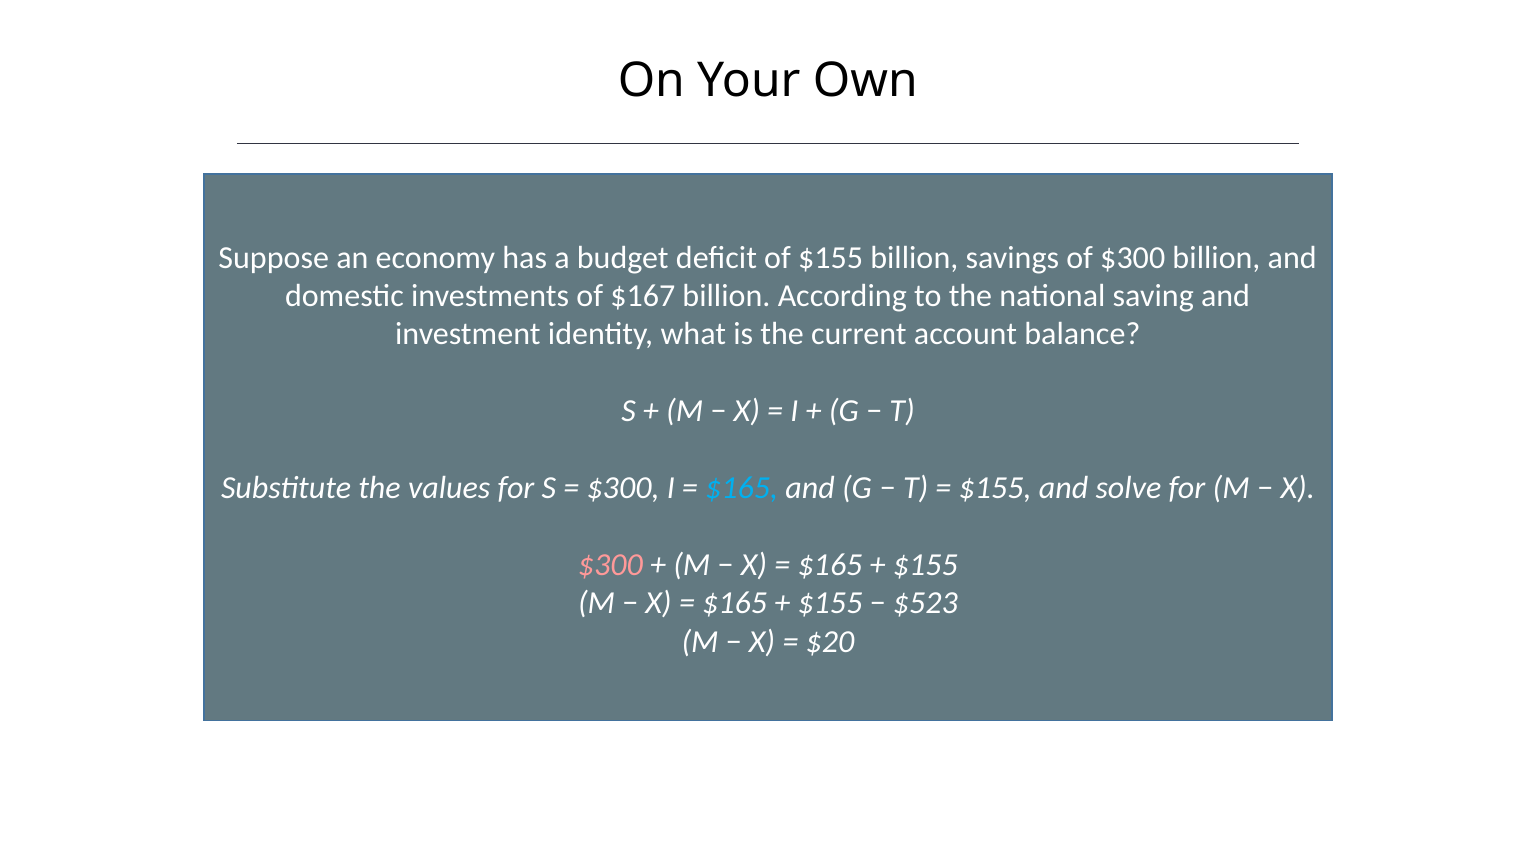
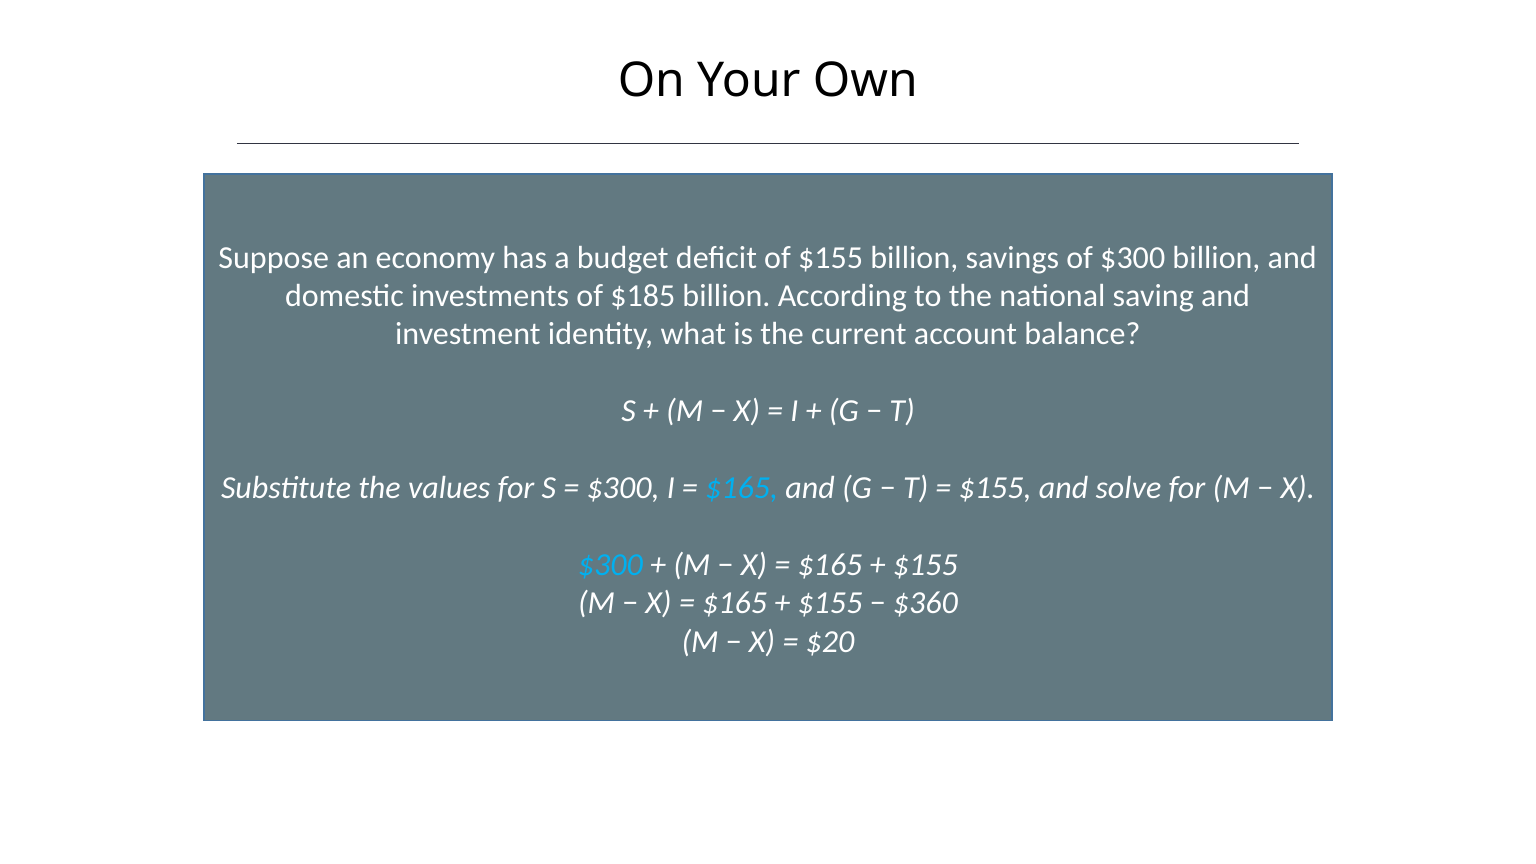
$167: $167 -> $185
$300 at (610, 565) colour: pink -> light blue
$523: $523 -> $360
